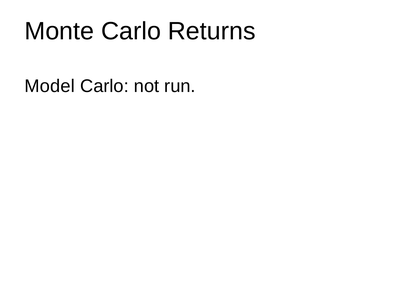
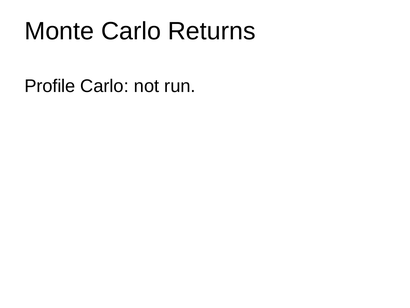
Model: Model -> Profile
